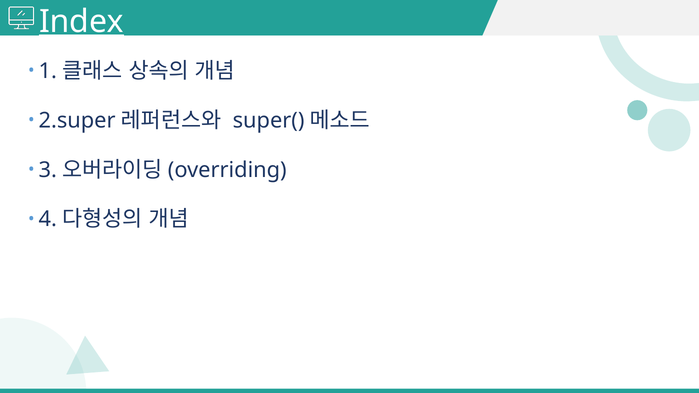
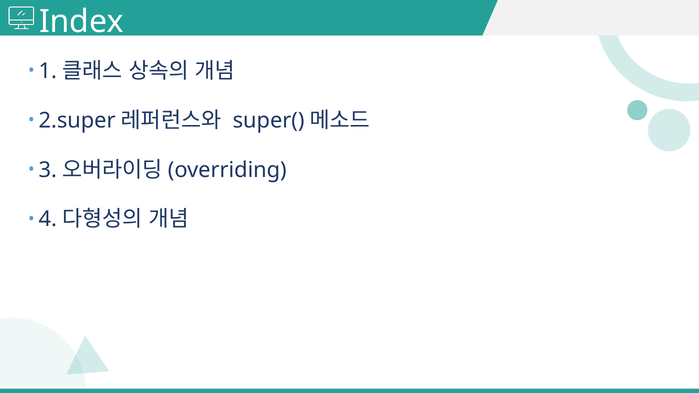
Index underline: present -> none
